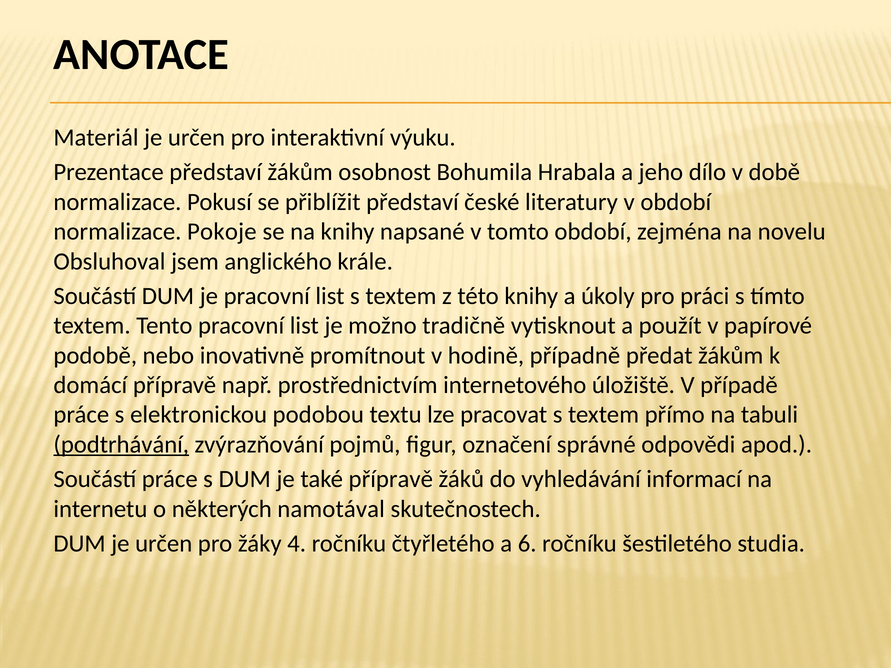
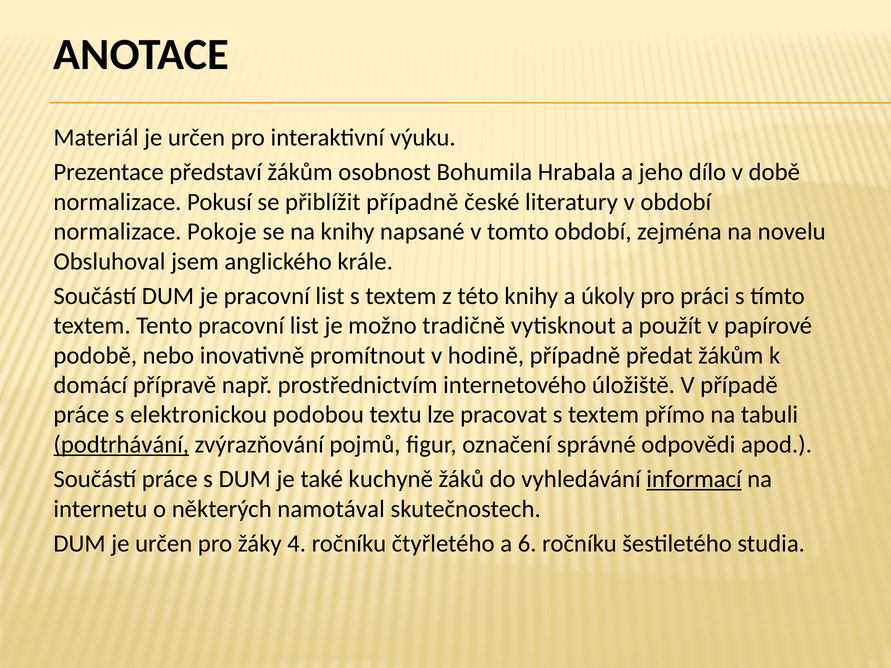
přiblížit představí: představí -> případně
také přípravě: přípravě -> kuchyně
informací underline: none -> present
